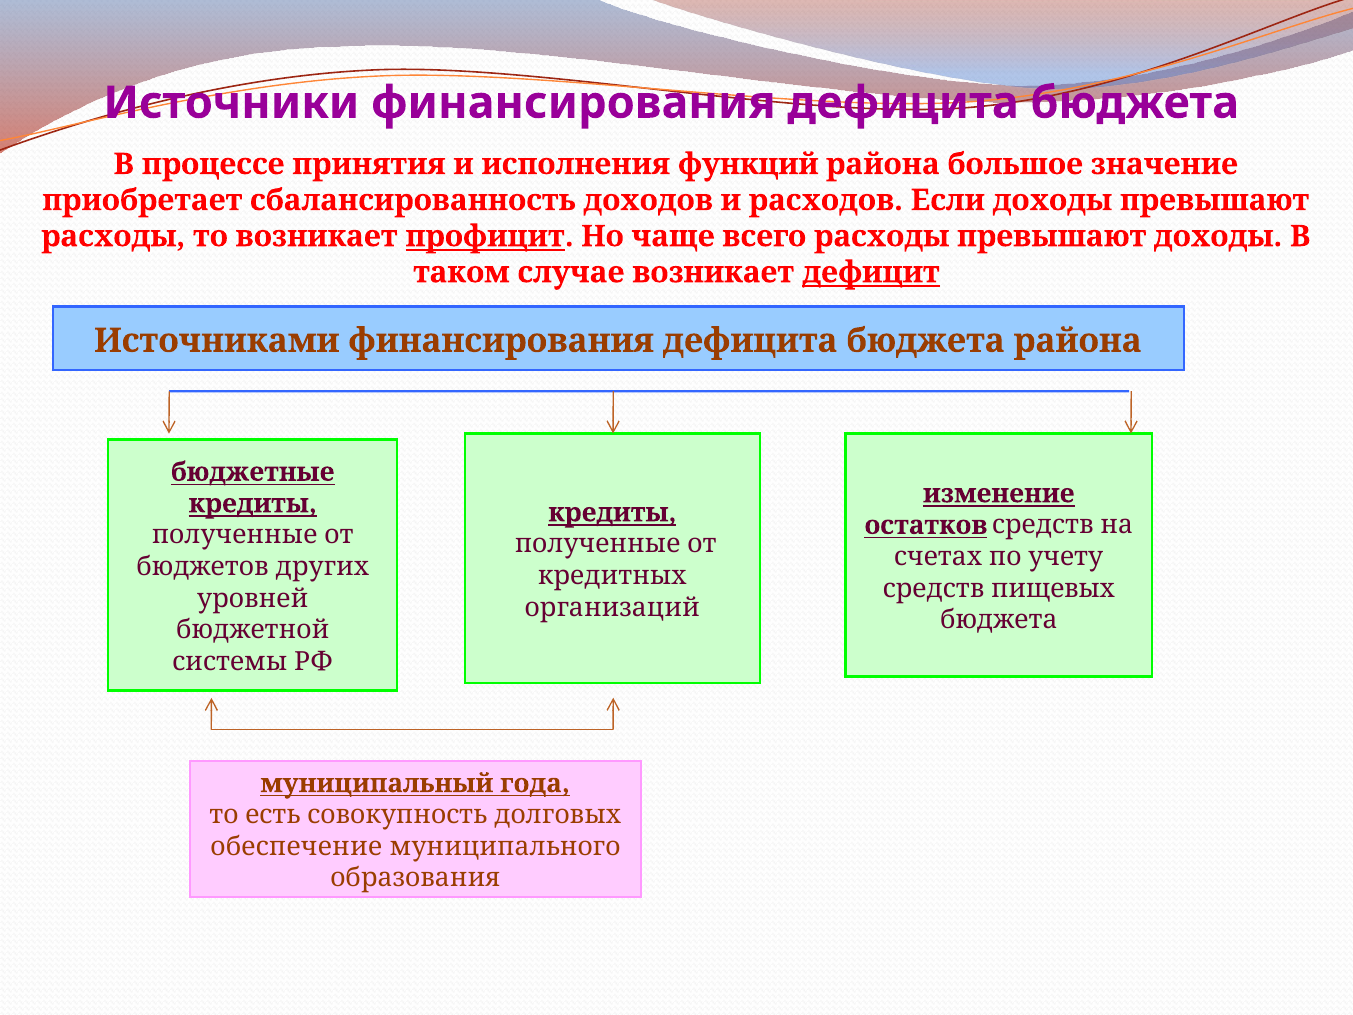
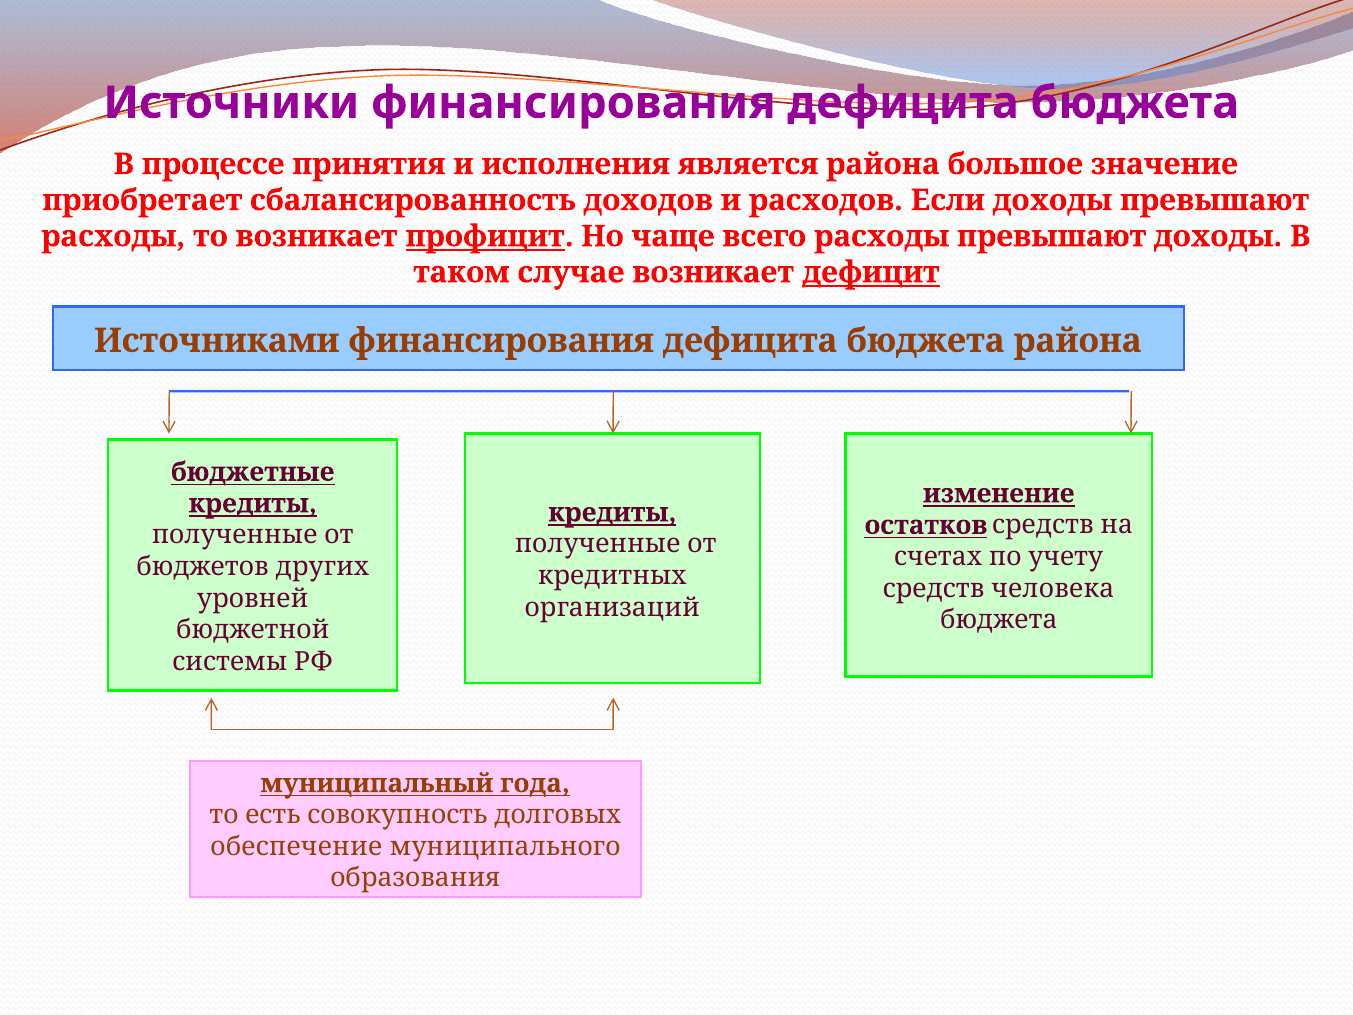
функций: функций -> является
пищевых: пищевых -> человека
